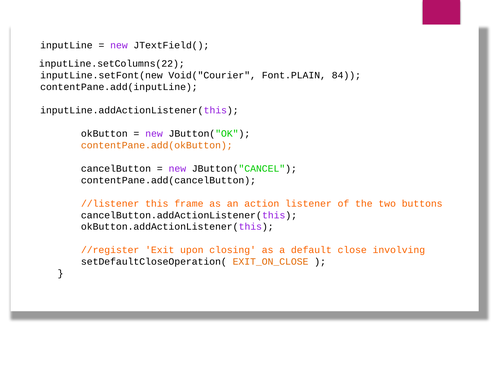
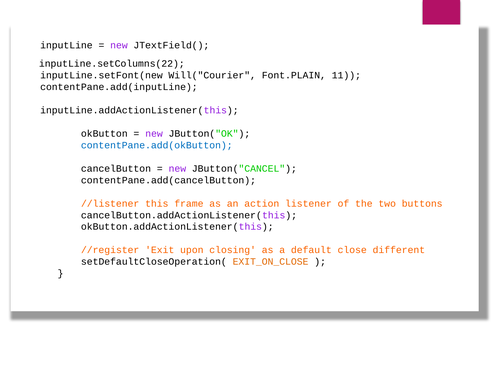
Void("Courier: Void("Courier -> Will("Courier
84: 84 -> 11
contentPane.add(okButton colour: orange -> blue
involving: involving -> different
